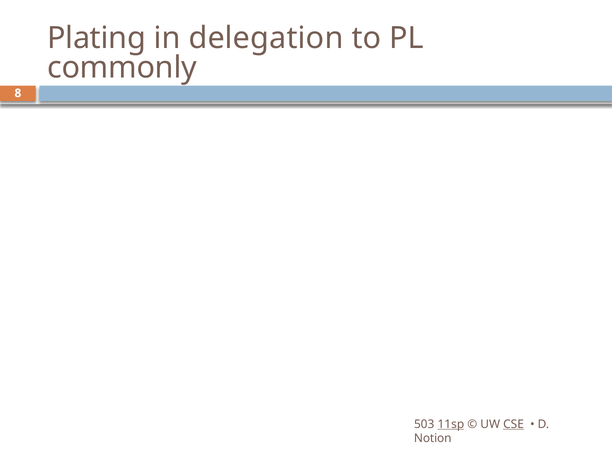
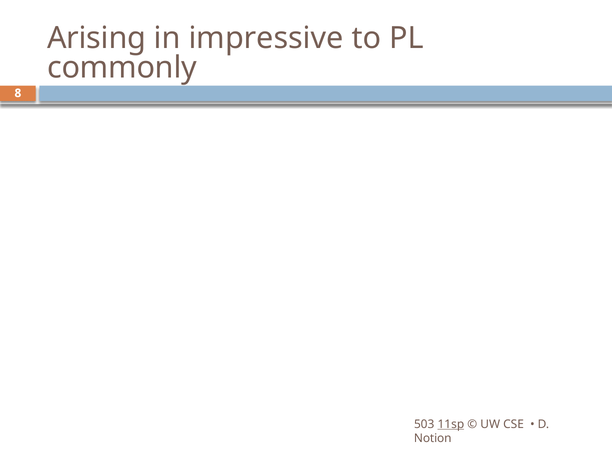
Plating: Plating -> Arising
delegation: delegation -> impressive
CSE underline: present -> none
